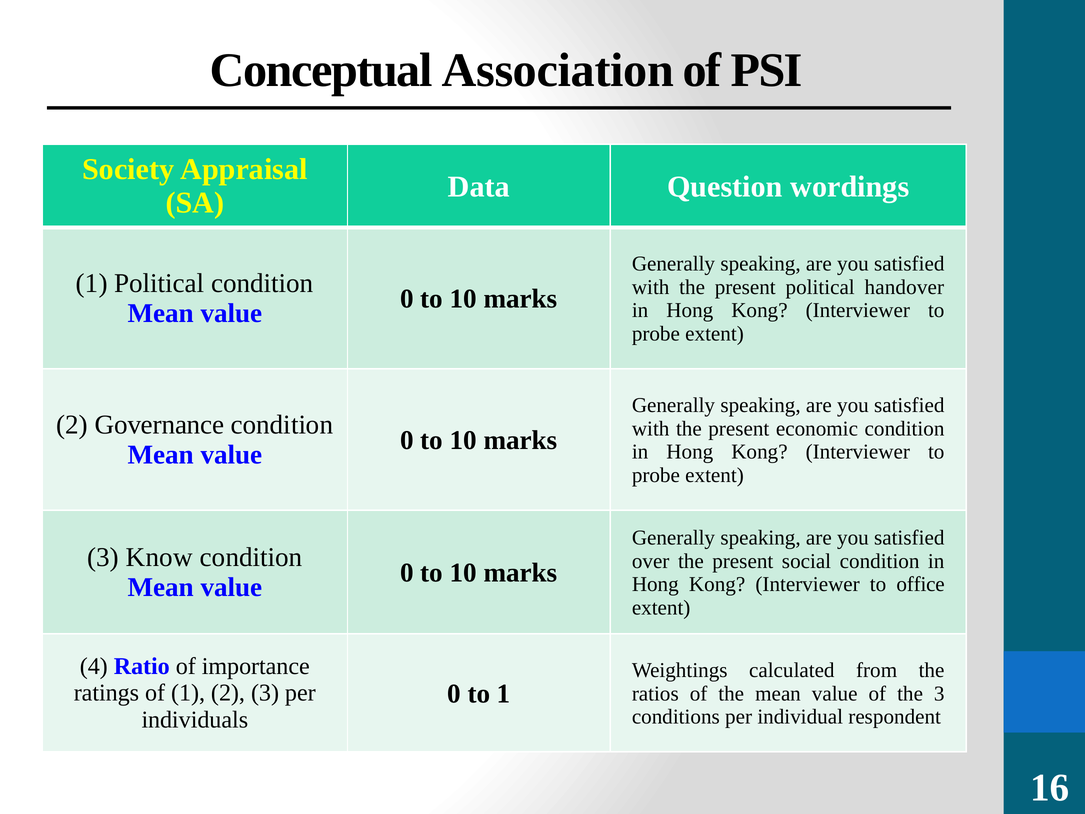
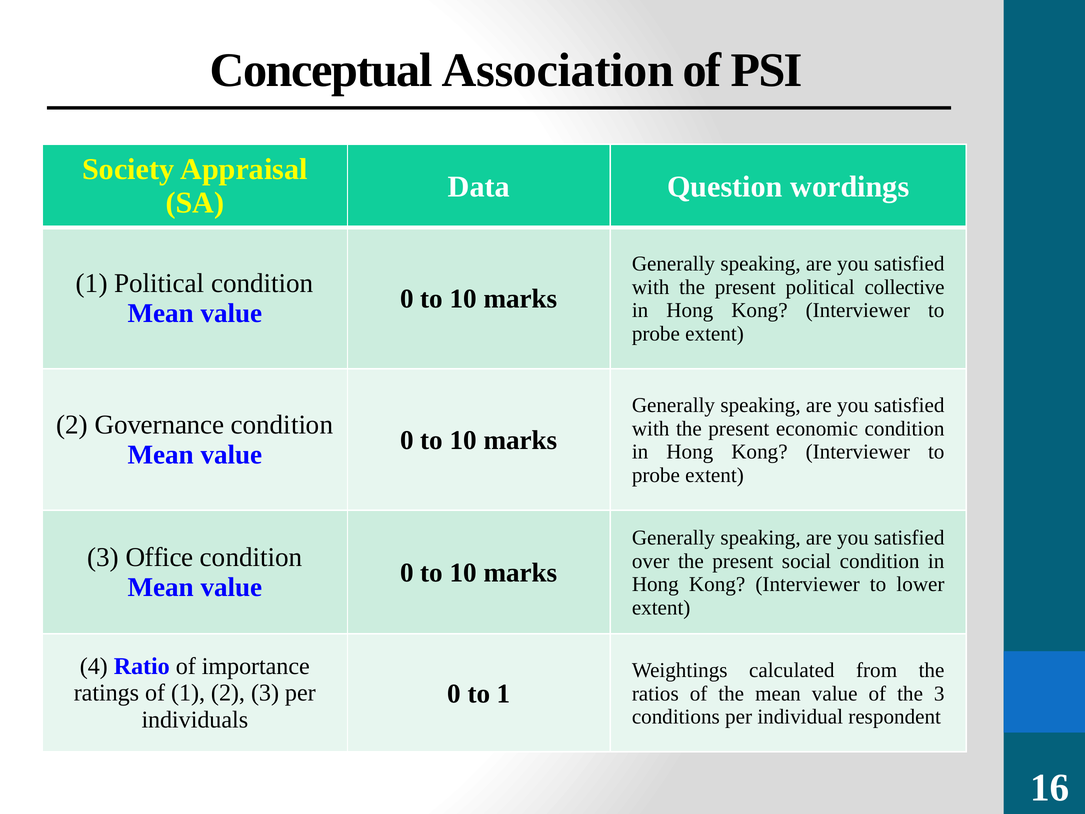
handover: handover -> collective
Know: Know -> Office
office: office -> lower
